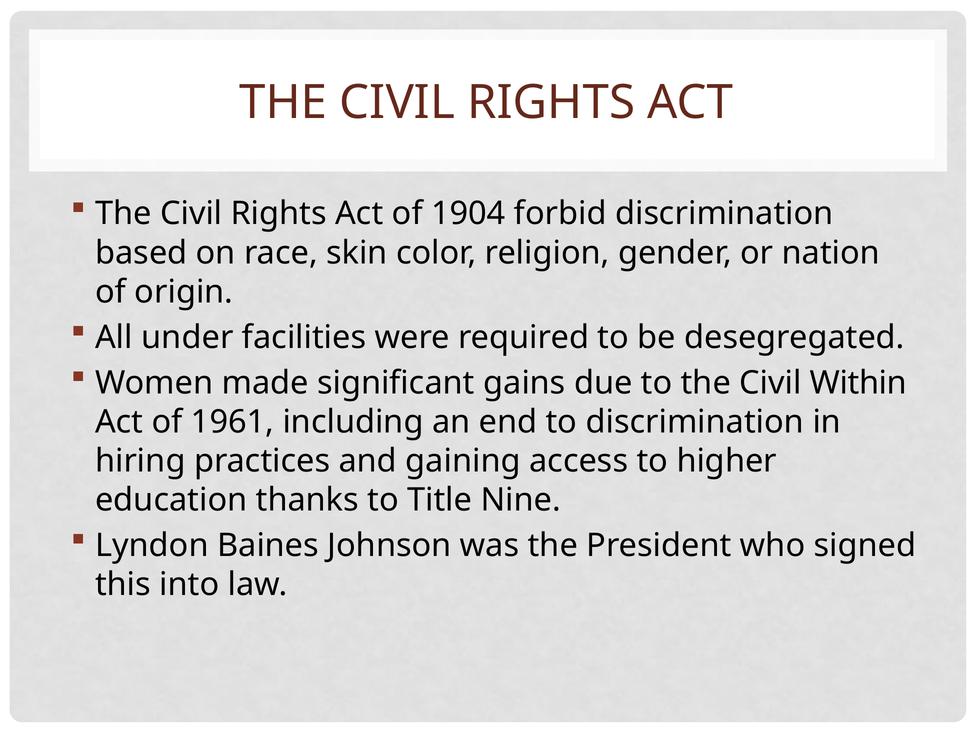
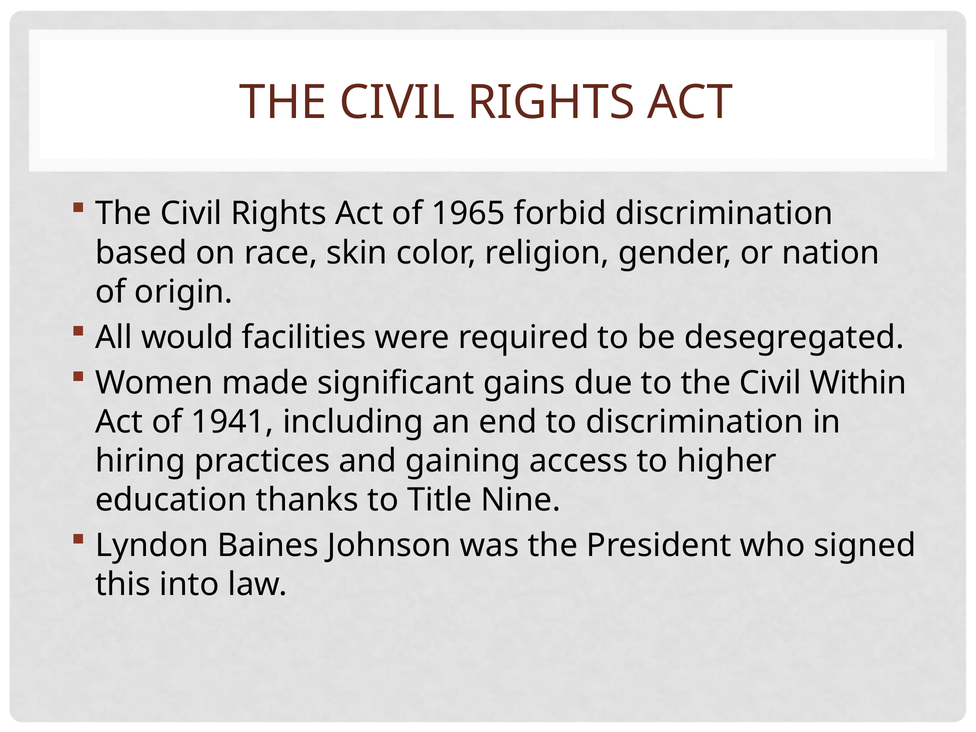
1904: 1904 -> 1965
under: under -> would
1961: 1961 -> 1941
